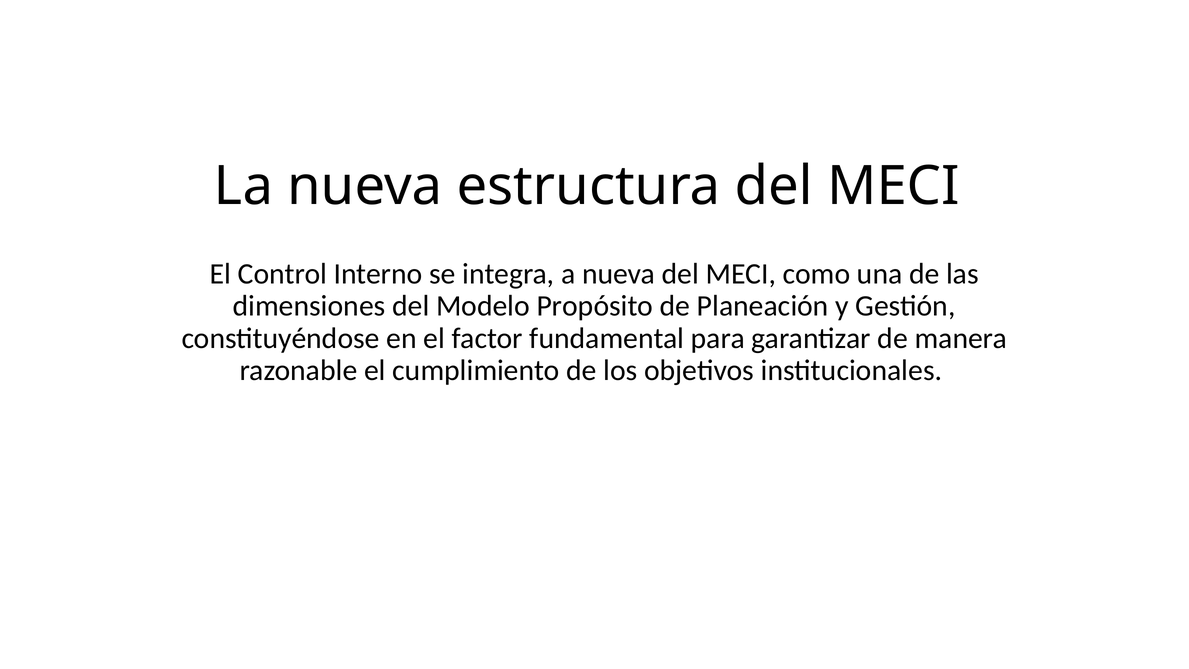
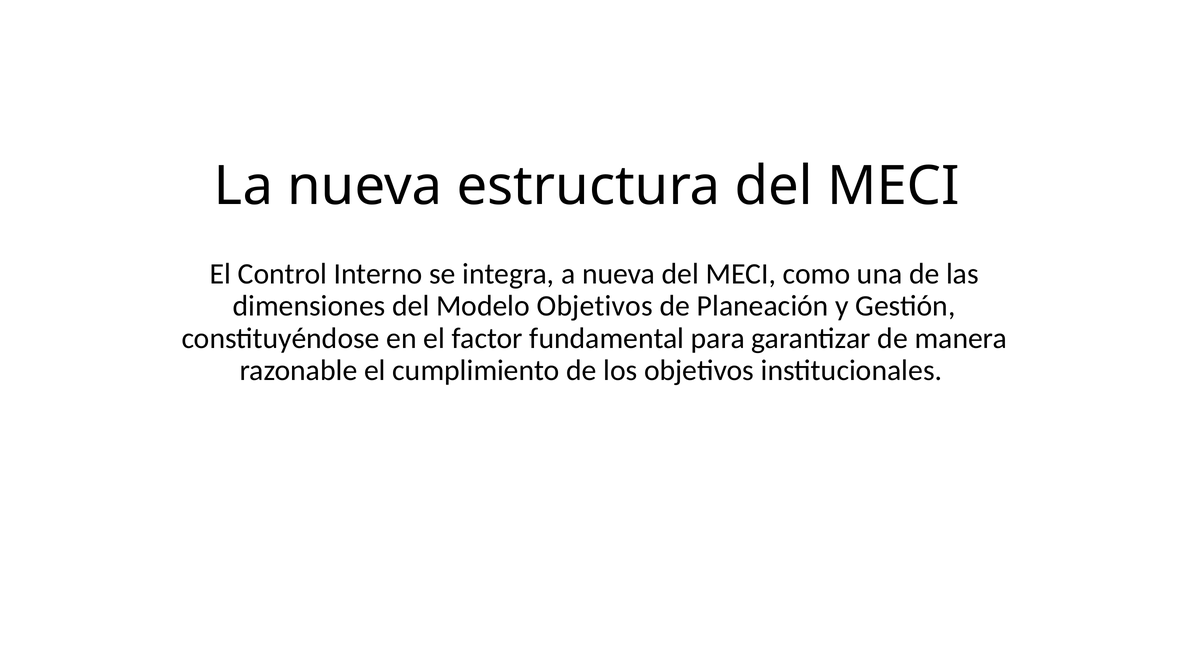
Modelo Propósito: Propósito -> Objetivos
